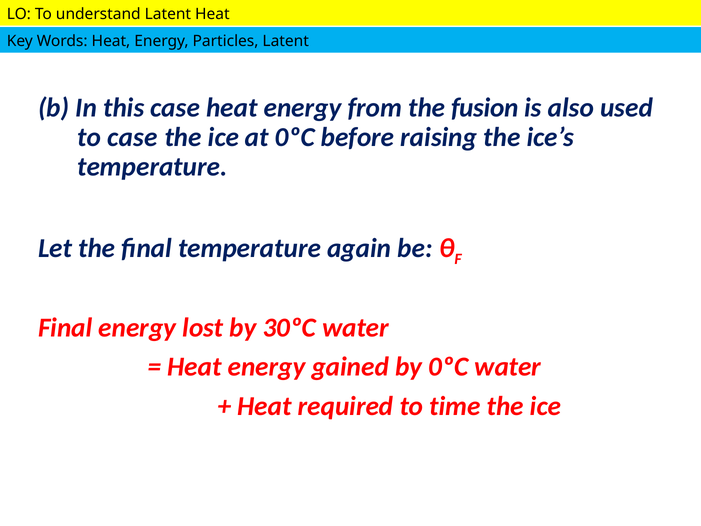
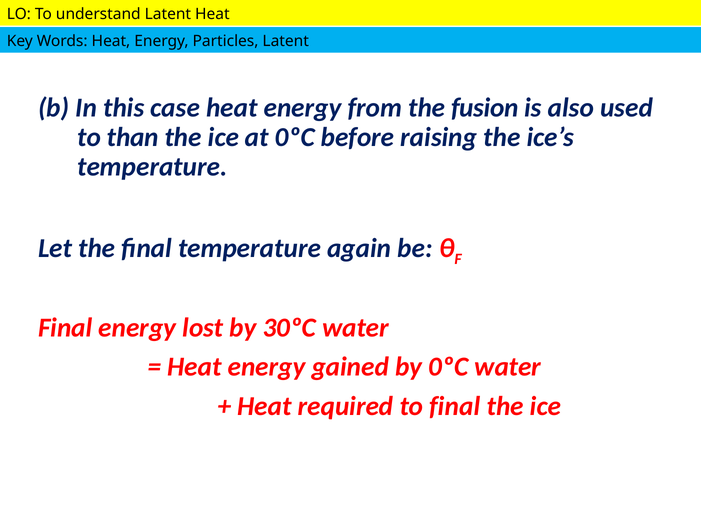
to case: case -> than
to time: time -> final
